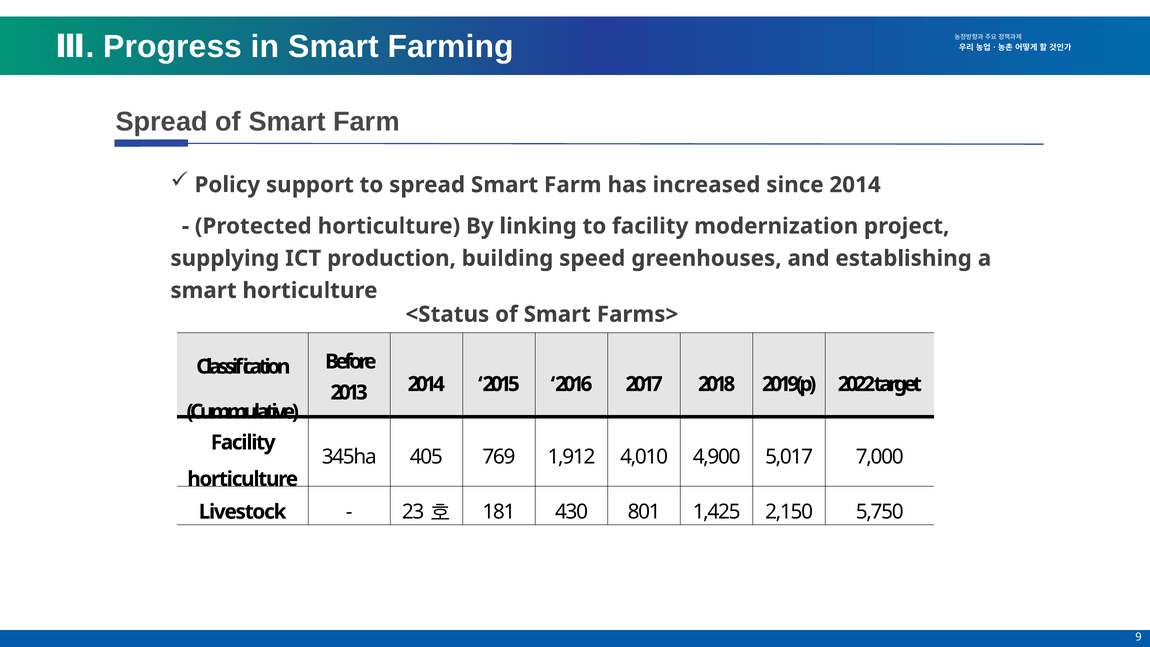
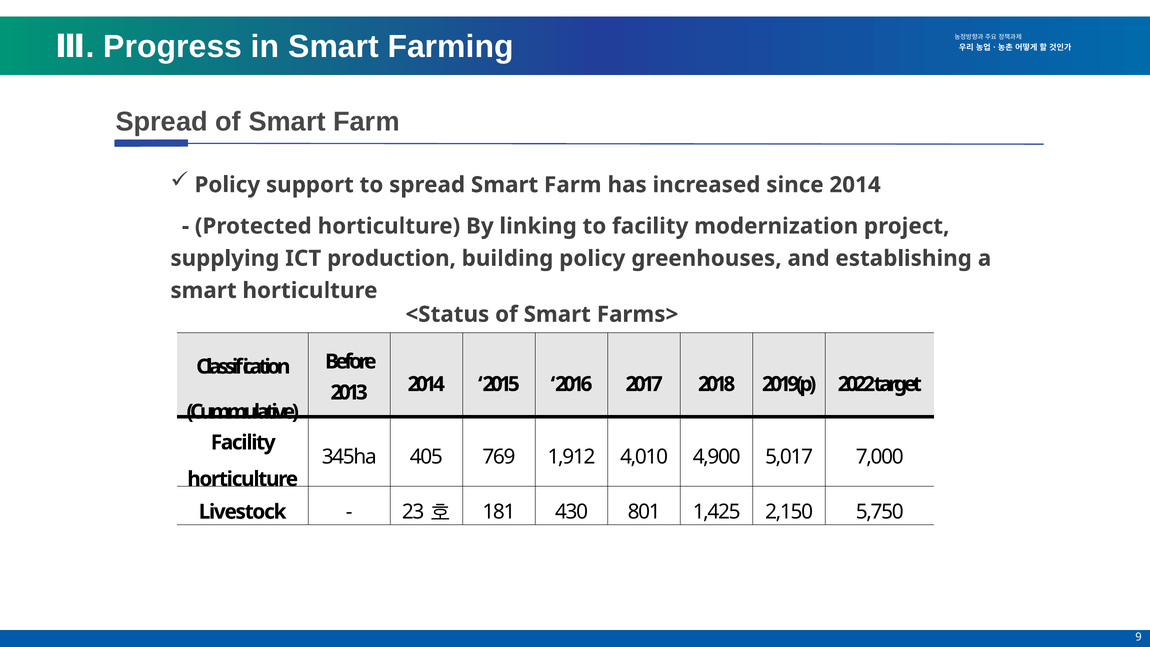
building speed: speed -> policy
